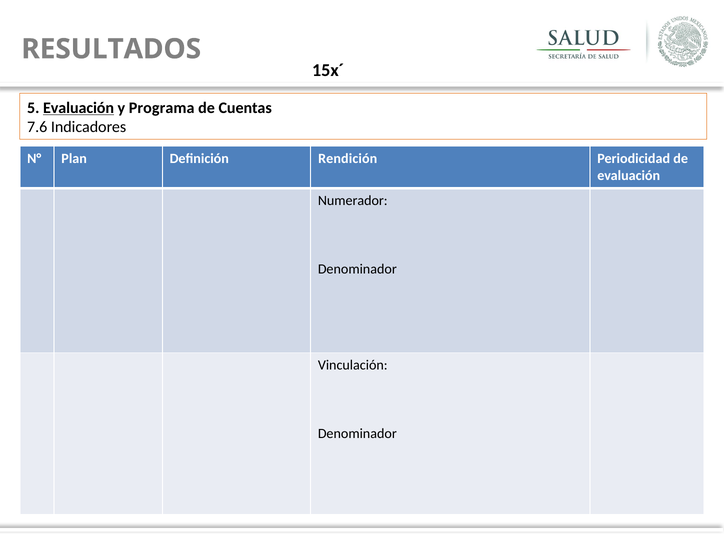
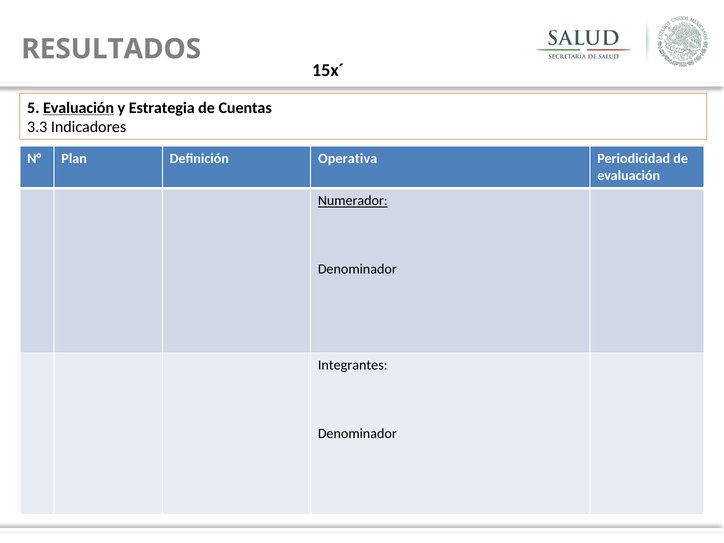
Programa: Programa -> Estrategia
7.6: 7.6 -> 3.3
Rendición: Rendición -> Operativa
Numerador underline: none -> present
Vinculación: Vinculación -> Integrantes
